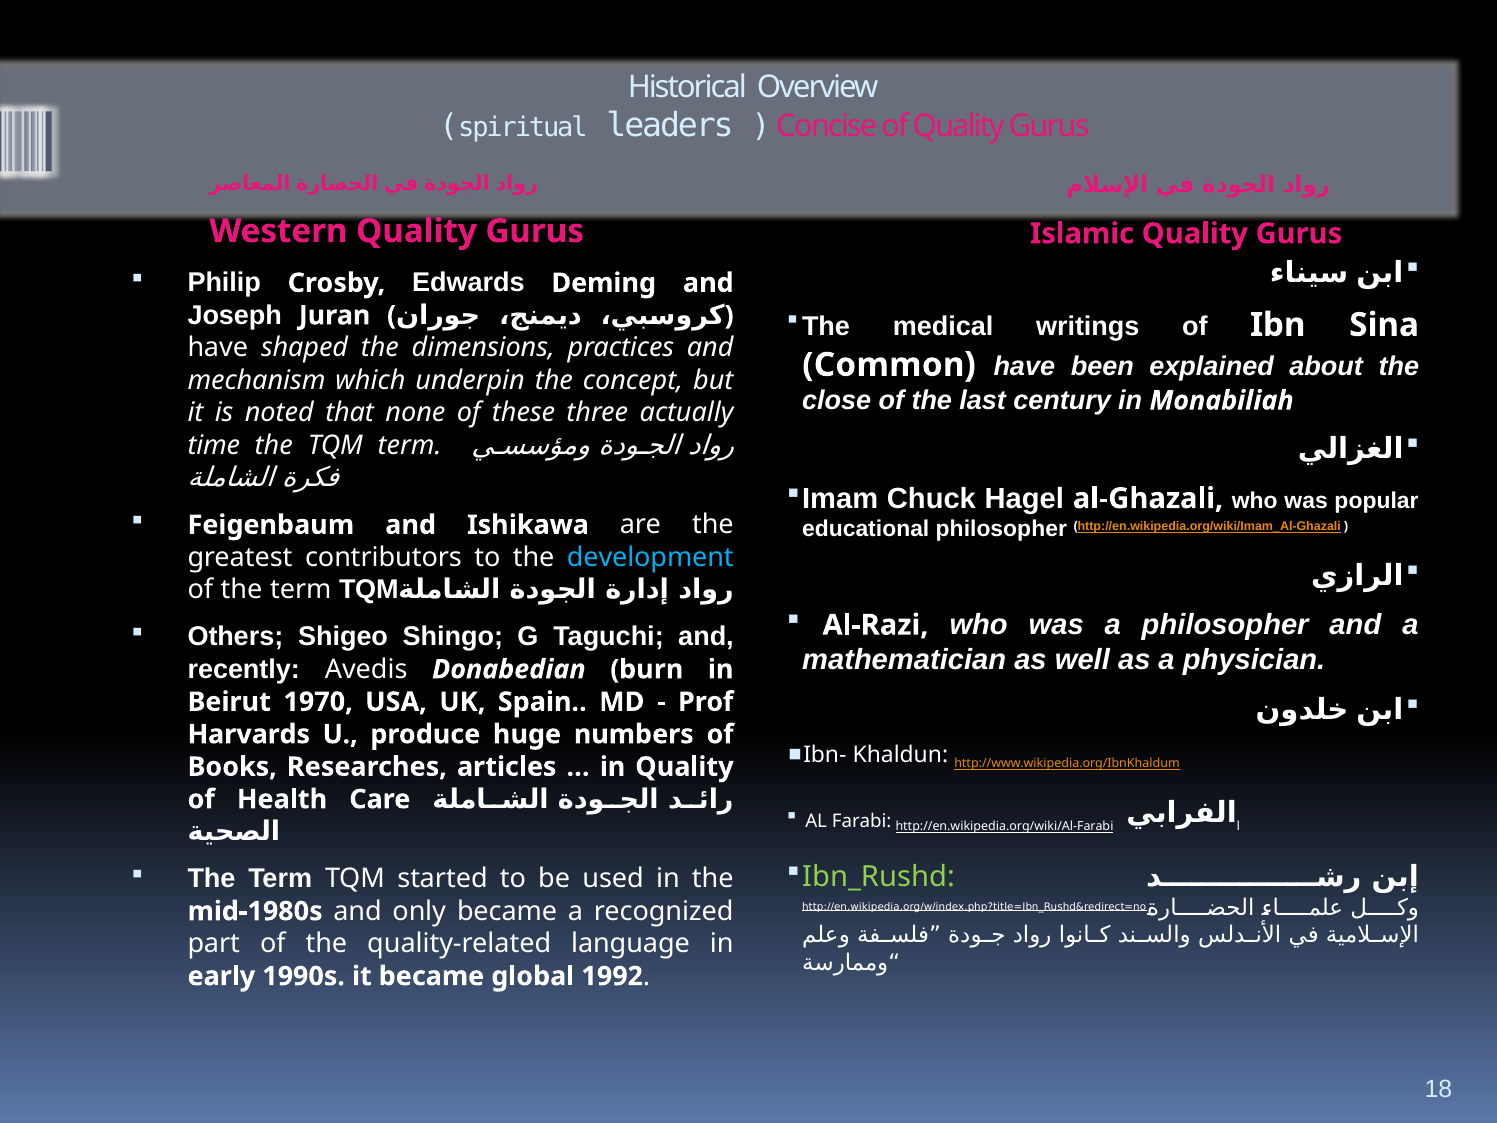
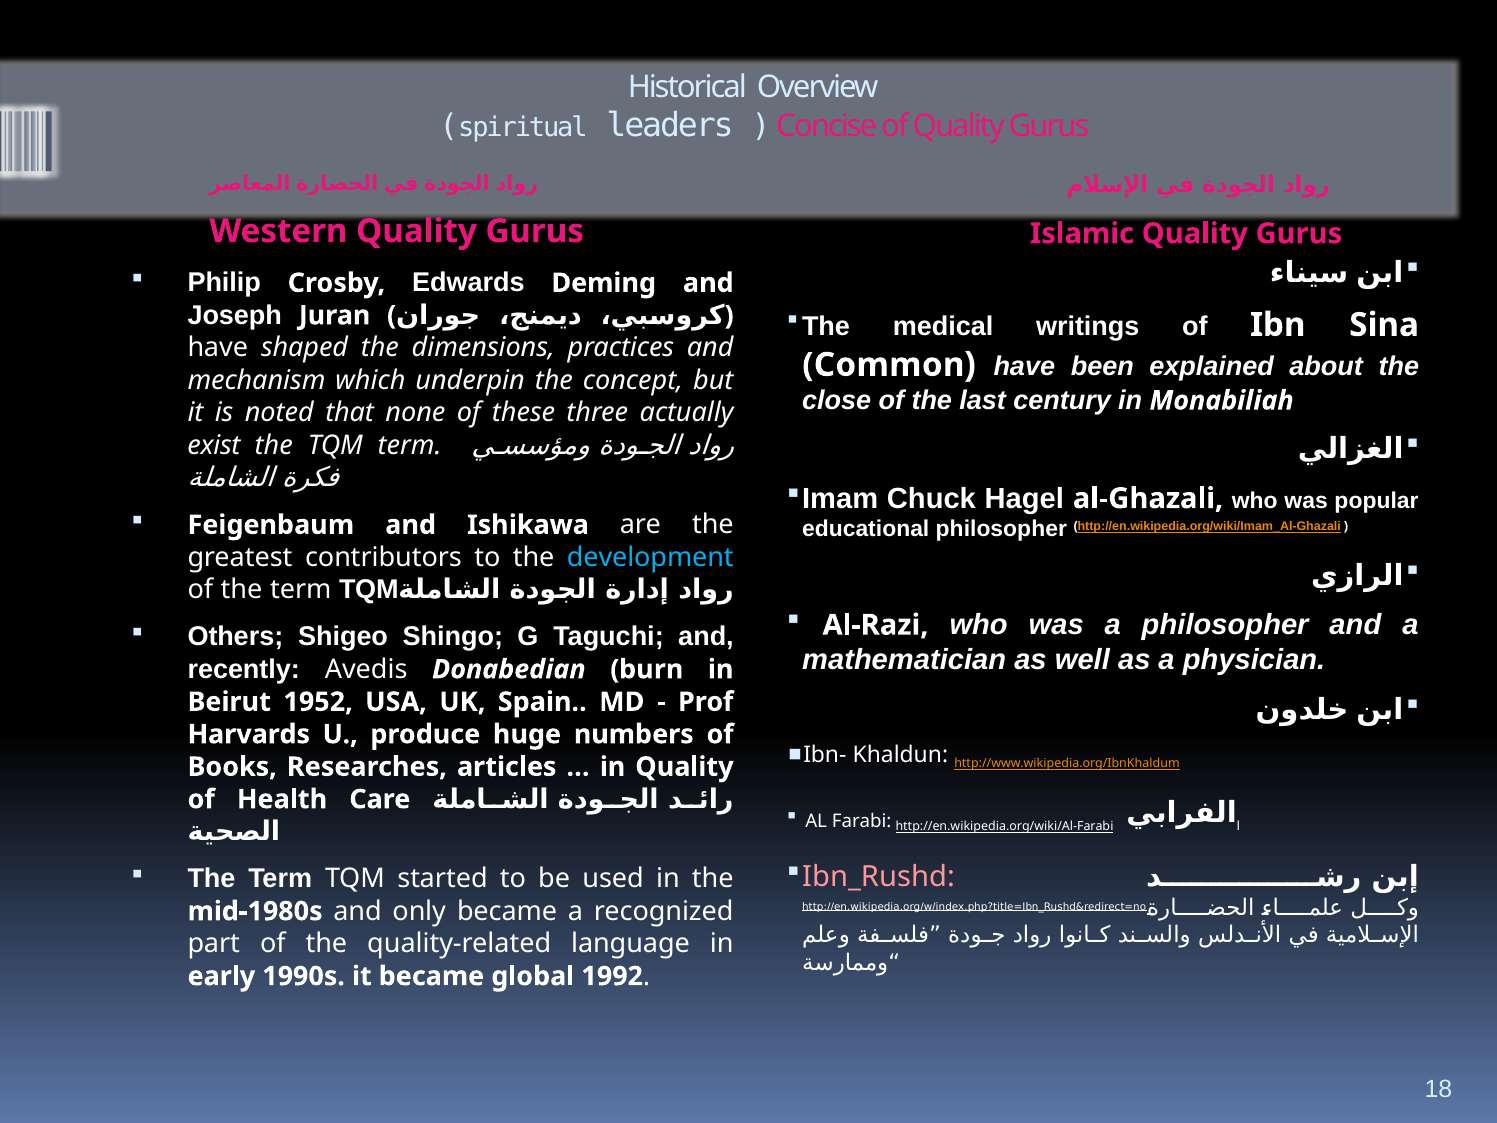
time: time -> exist
1970: 1970 -> 1952
Ibn_Rushd colour: light green -> pink
